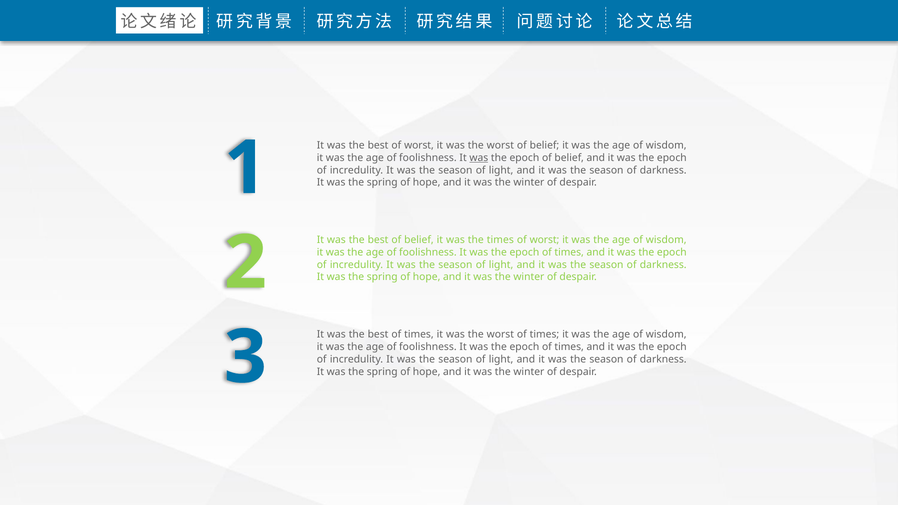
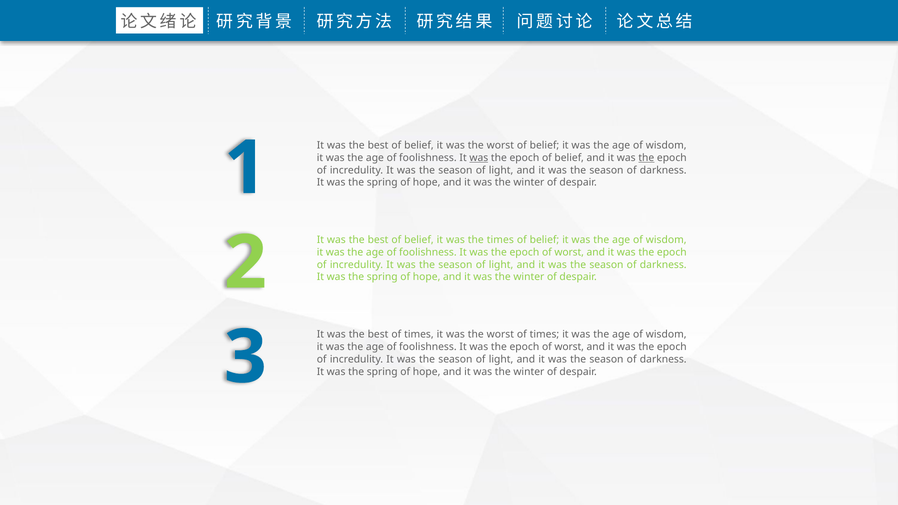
worst at (419, 146): worst -> belief
the at (646, 158) underline: none -> present
worst at (545, 240): worst -> belief
times at (569, 252): times -> worst
times at (569, 347): times -> worst
